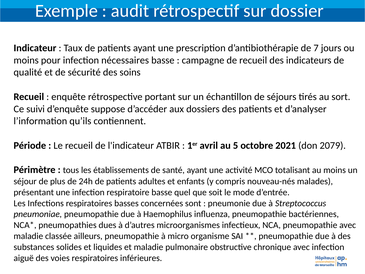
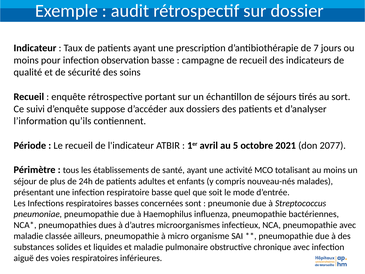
nécessaires: nécessaires -> observation
2079: 2079 -> 2077
